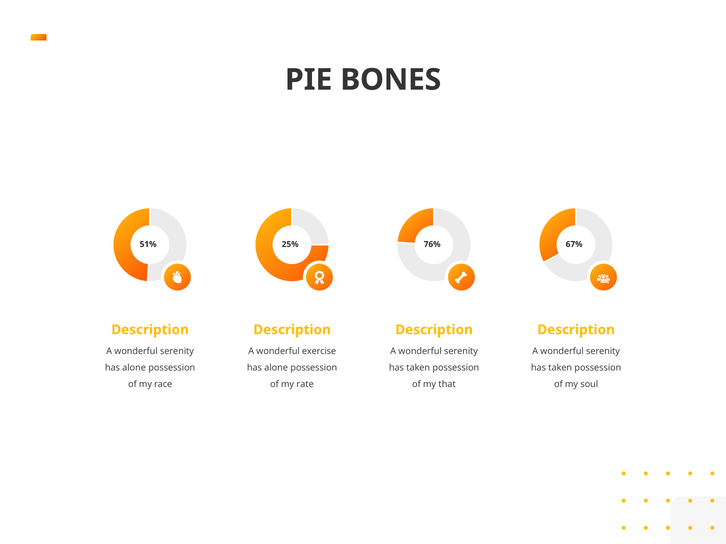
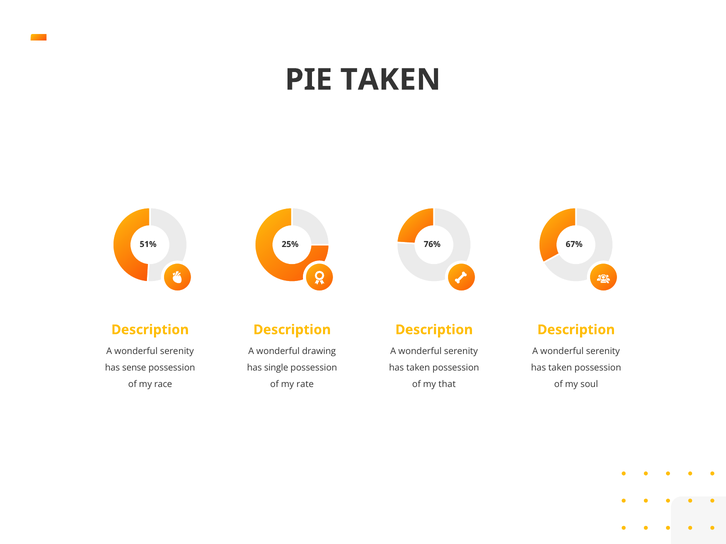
PIE BONES: BONES -> TAKEN
exercise: exercise -> drawing
alone at (134, 368): alone -> sense
alone at (276, 368): alone -> single
